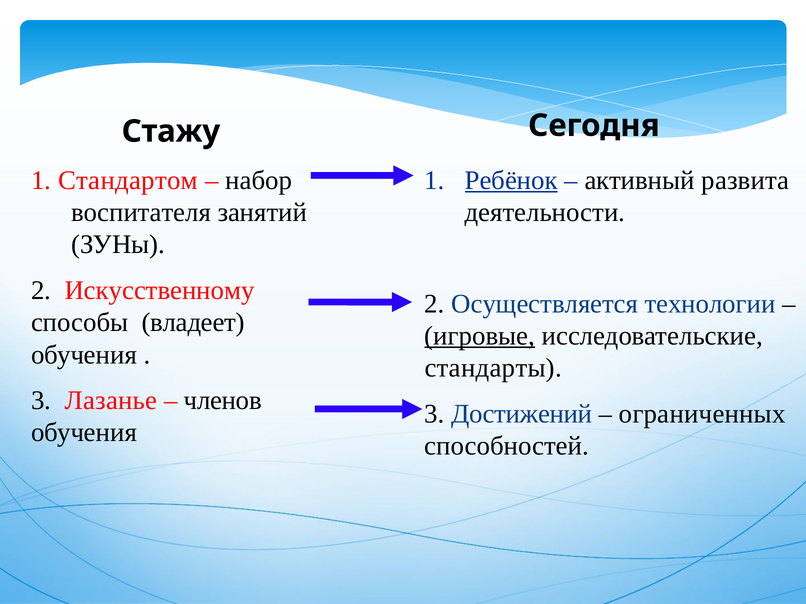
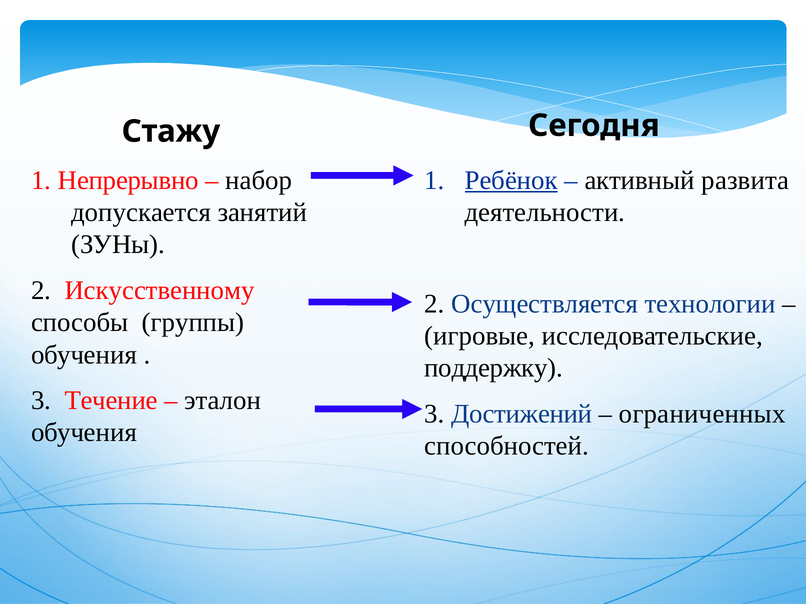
Стандартом: Стандартом -> Непрерывно
воспитателя: воспитателя -> допускается
владеет: владеет -> группы
игровые underline: present -> none
стандарты: стандарты -> поддержку
Лазанье: Лазанье -> Течение
членов: членов -> эталон
